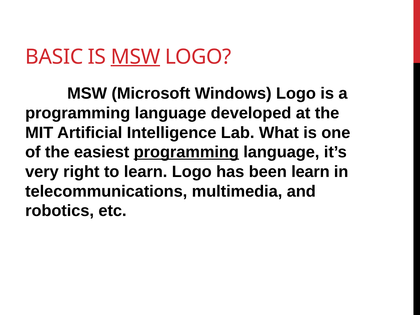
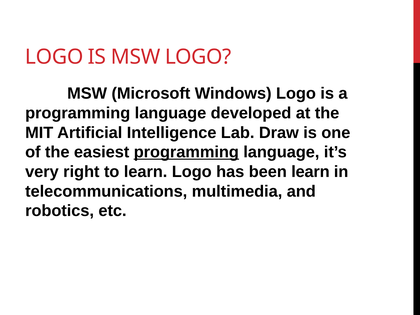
BASIC at (54, 57): BASIC -> LOGO
MSW at (136, 57) underline: present -> none
What: What -> Draw
